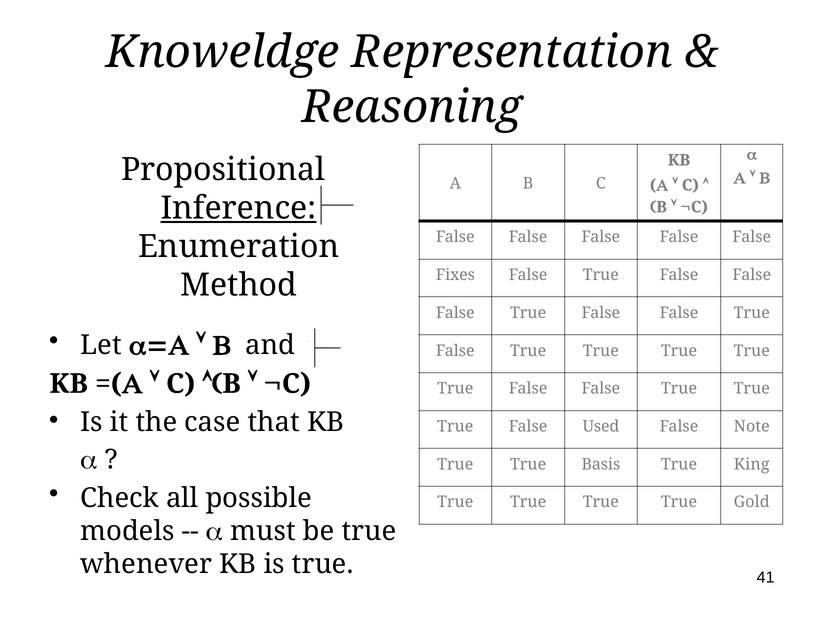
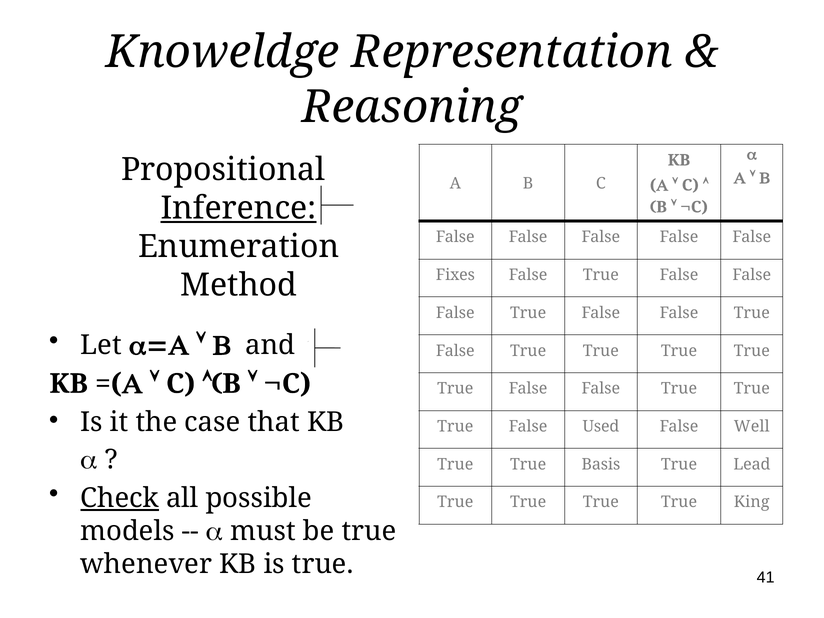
Note: Note -> Well
King: King -> Lead
Check underline: none -> present
Gold: Gold -> King
